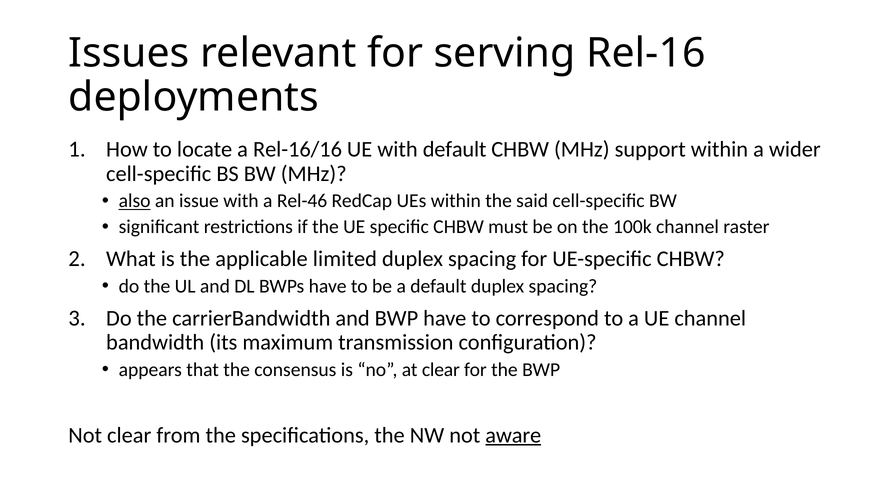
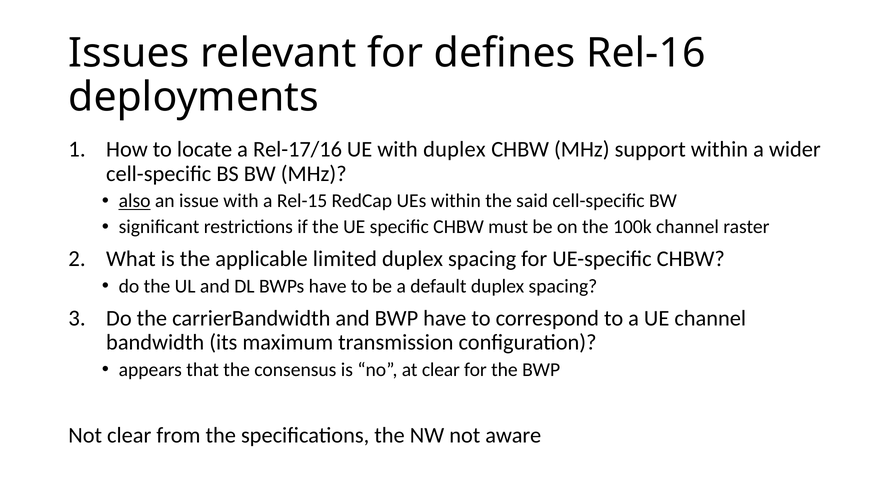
serving: serving -> defines
Rel-16/16: Rel-16/16 -> Rel-17/16
with default: default -> duplex
Rel-46: Rel-46 -> Rel-15
aware underline: present -> none
